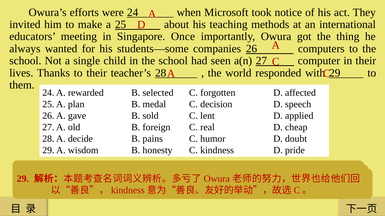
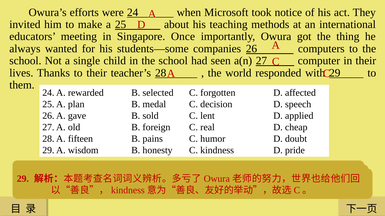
decide: decide -> fifteen
